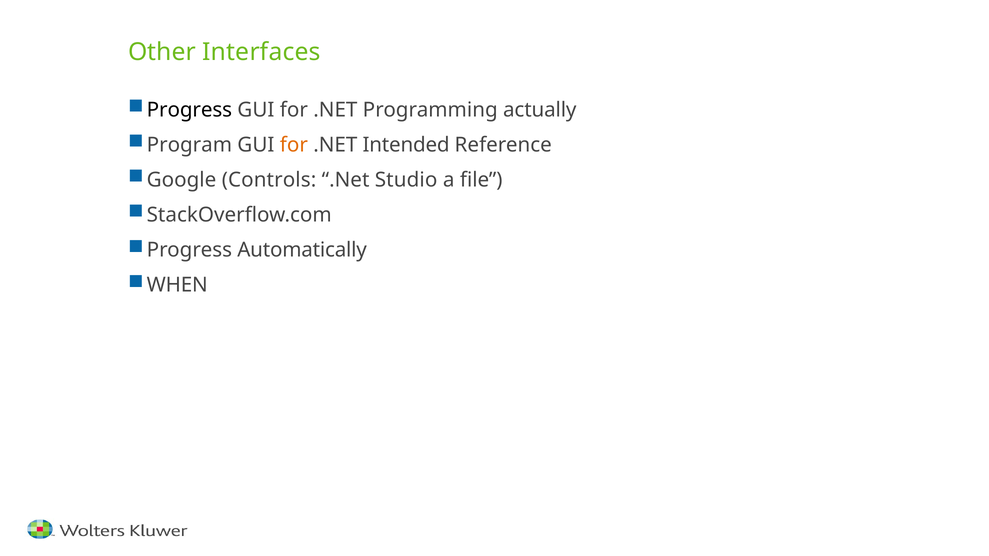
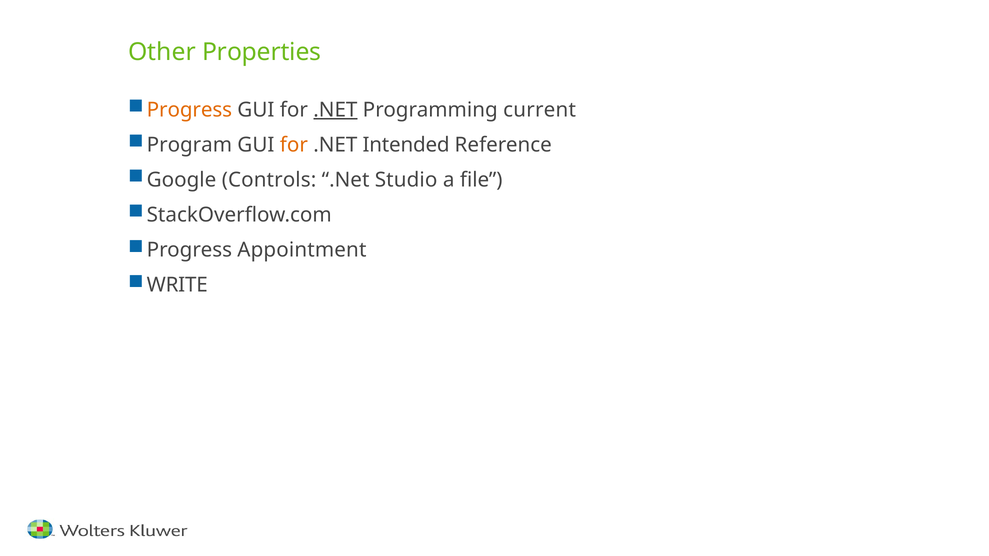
Interfaces: Interfaces -> Properties
Progress at (189, 110) colour: black -> orange
.NET at (335, 110) underline: none -> present
actually: actually -> current
Automatically: Automatically -> Appointment
WHEN: WHEN -> WRITE
